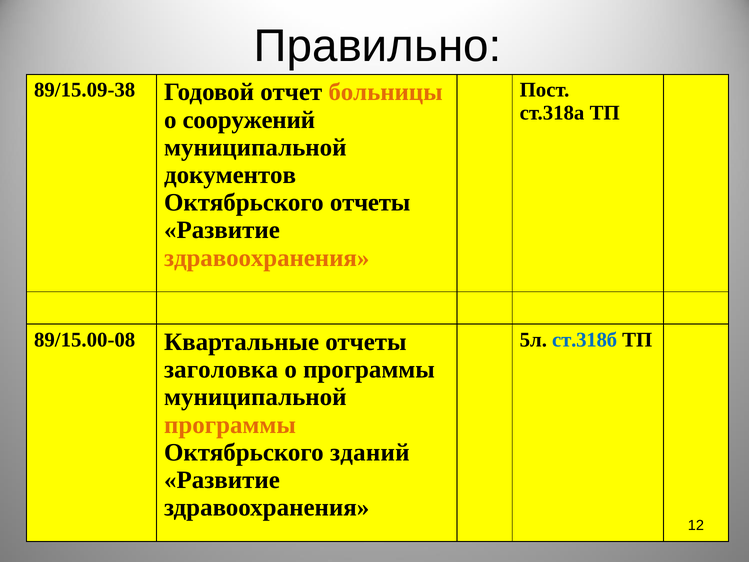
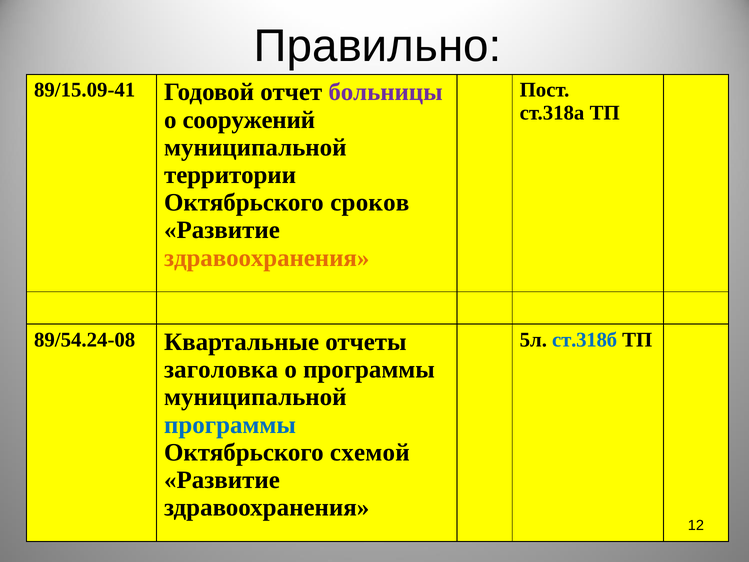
89/15.09-38: 89/15.09-38 -> 89/15.09-41
больницы colour: orange -> purple
документов: документов -> территории
Октябрьского отчеты: отчеты -> сроков
89/15.00-08: 89/15.00-08 -> 89/54.24-08
программы at (230, 425) colour: orange -> blue
зданий: зданий -> схемой
